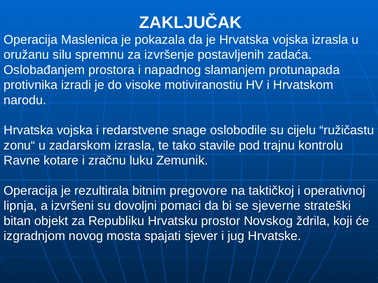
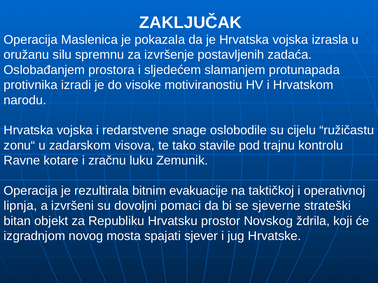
napadnog: napadnog -> sljedećem
zadarskom izrasla: izrasla -> visova
pregovore: pregovore -> evakuacije
